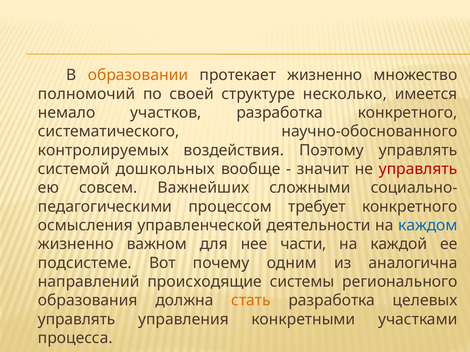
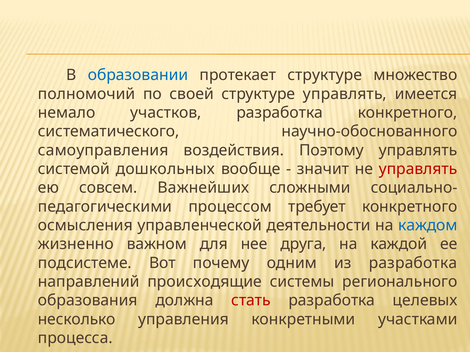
образовании colour: orange -> blue
протекает жизненно: жизненно -> структуре
структуре несколько: несколько -> управлять
контролируемых: контролируемых -> самоуправления
части: части -> друга
из аналогична: аналогична -> разработка
стать colour: orange -> red
управлять at (77, 320): управлять -> несколько
